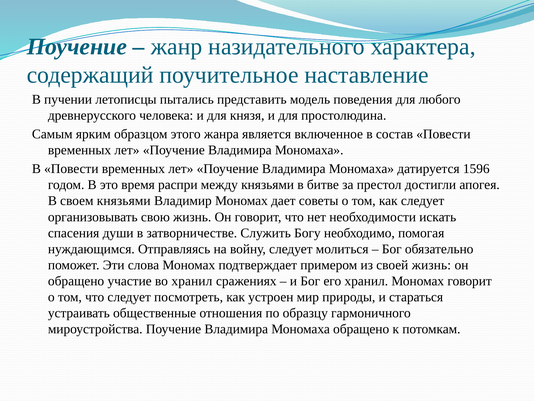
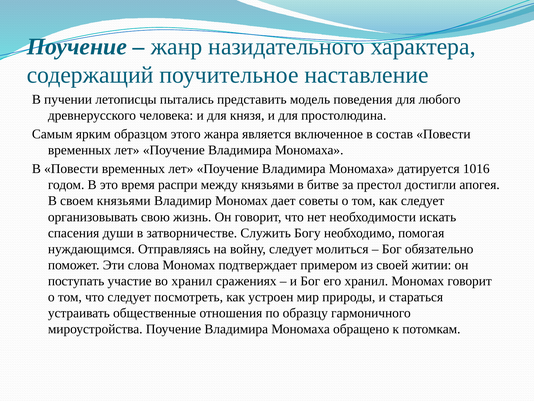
1596: 1596 -> 1016
своей жизнь: жизнь -> житии
обращено at (76, 281): обращено -> поступать
